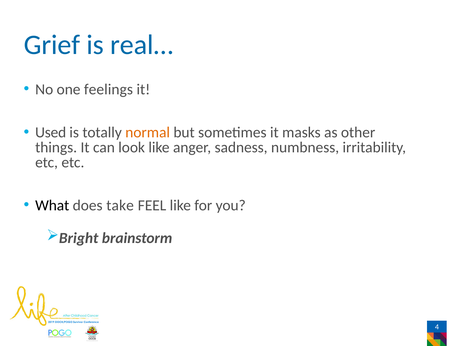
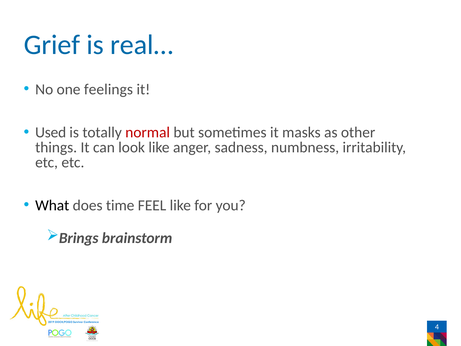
normal colour: orange -> red
take: take -> time
Bright: Bright -> Brings
